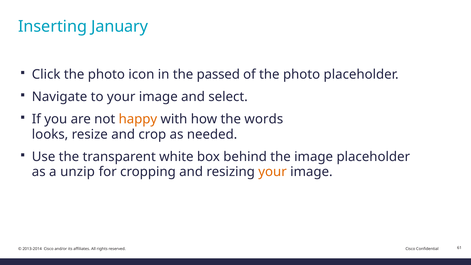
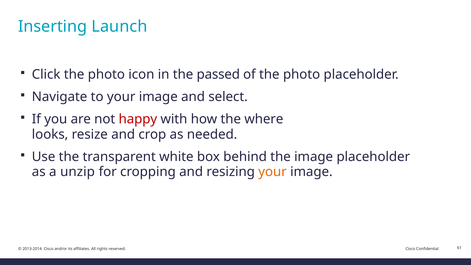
January: January -> Launch
happy colour: orange -> red
words: words -> where
